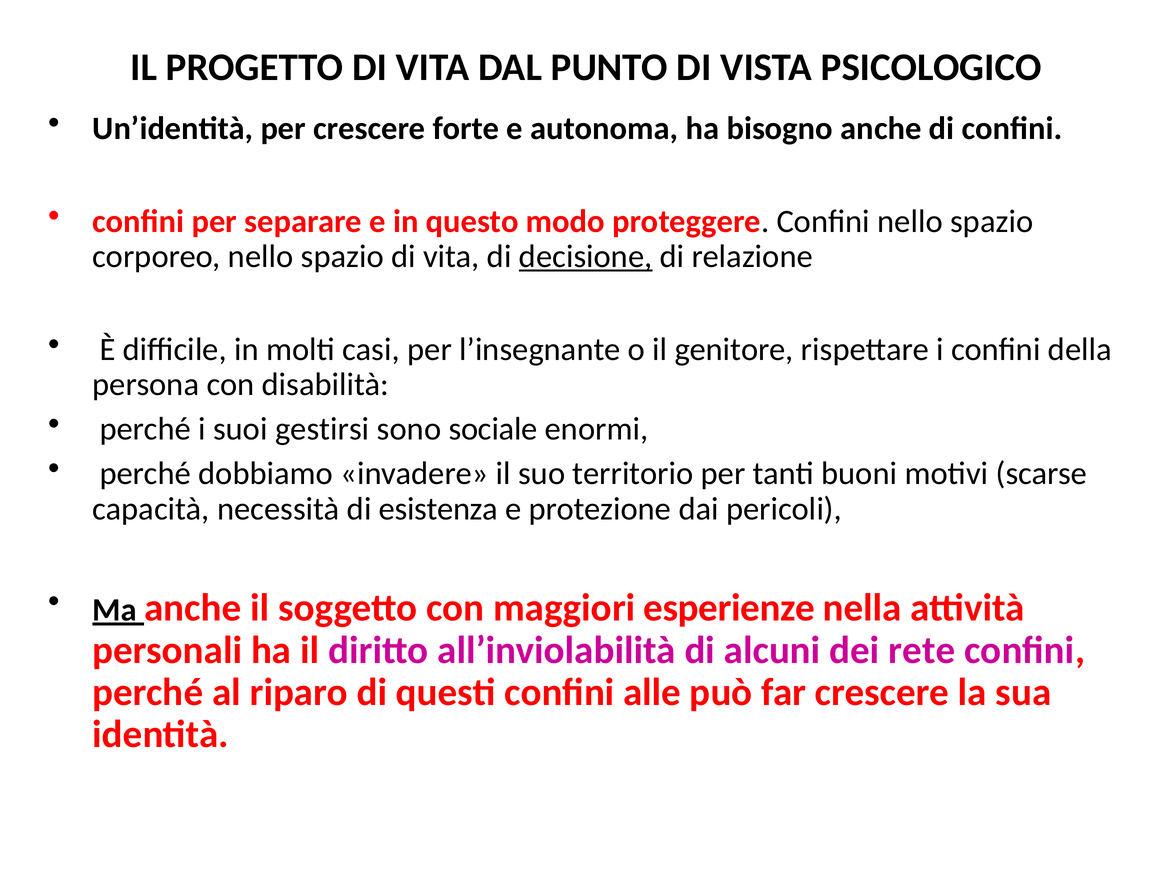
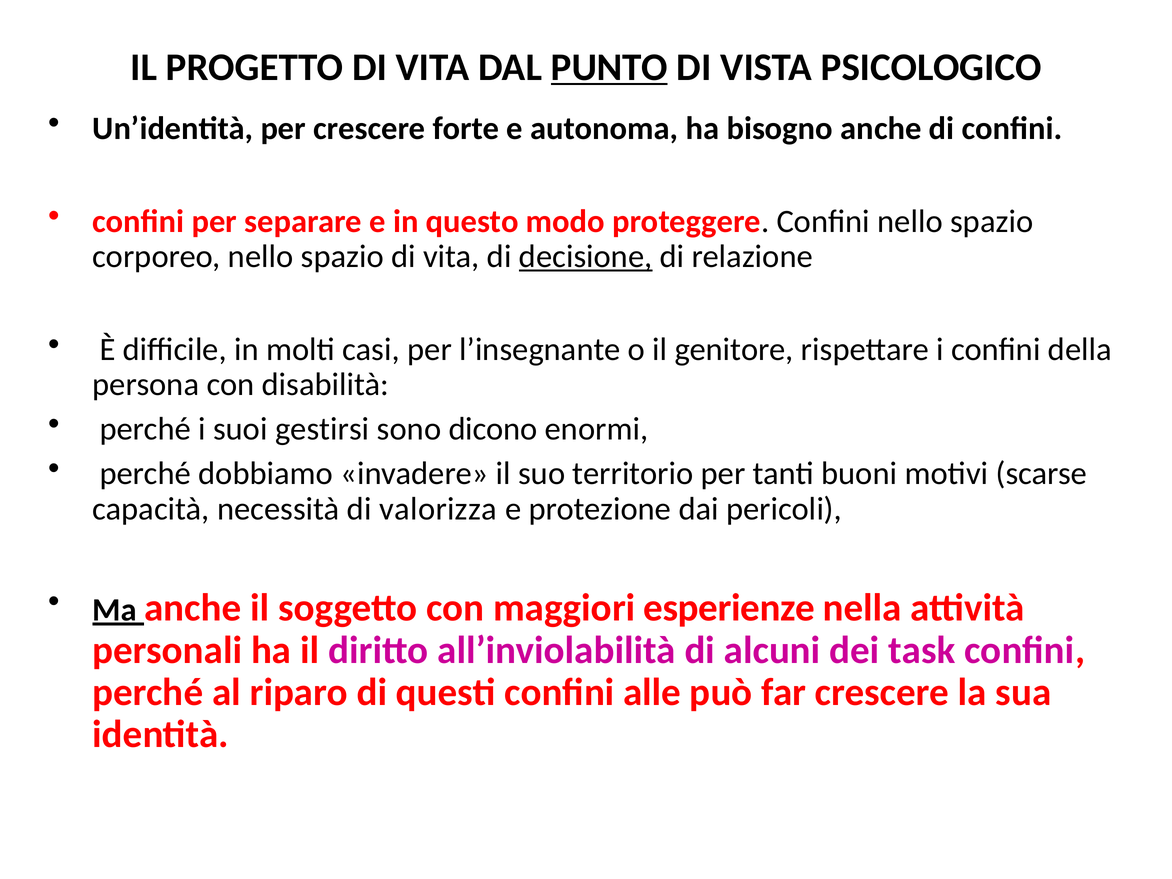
PUNTO underline: none -> present
sociale: sociale -> dicono
esistenza: esistenza -> valorizza
rete: rete -> task
